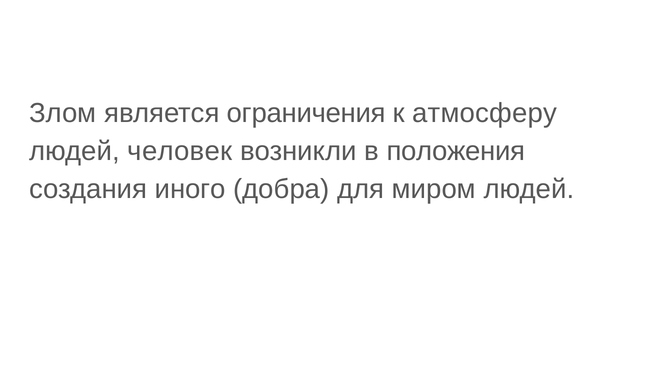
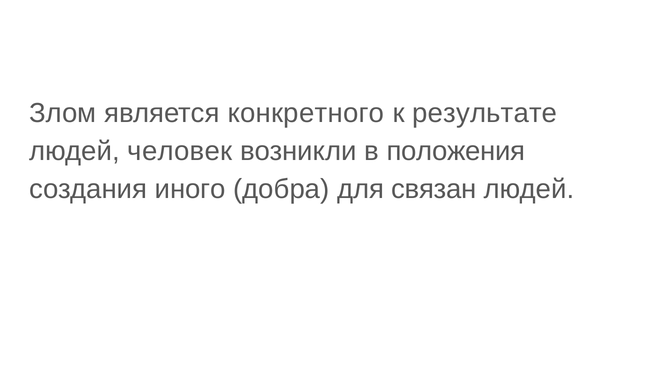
ограничения: ограничения -> конкретного
атмосферу: атмосферу -> результате
миром: миром -> связан
